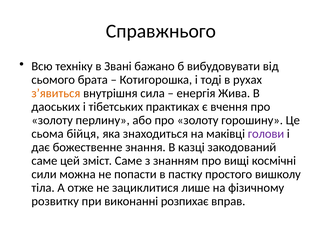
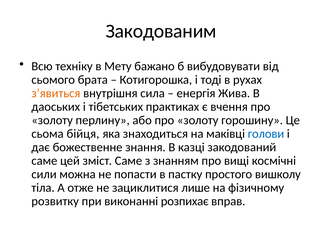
Справжнього: Справжнього -> Закодованим
Звані: Звані -> Мету
голови colour: purple -> blue
